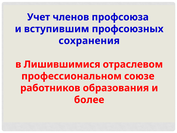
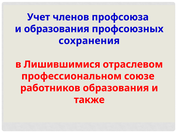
и вступившим: вступившим -> образования
более: более -> также
